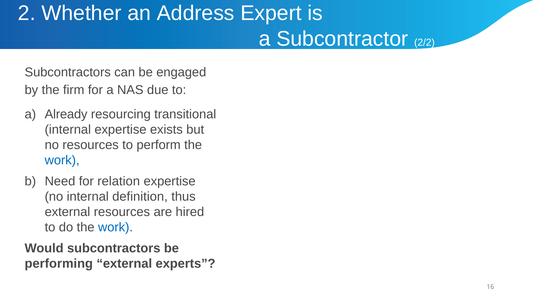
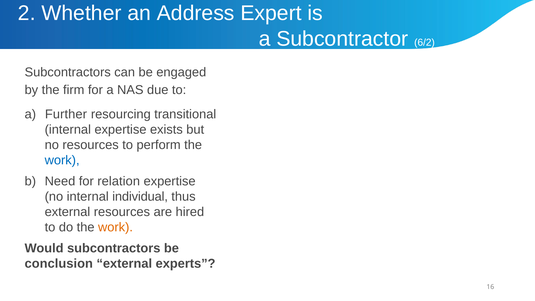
2/2: 2/2 -> 6/2
Already: Already -> Further
definition: definition -> individual
work at (115, 227) colour: blue -> orange
performing: performing -> conclusion
